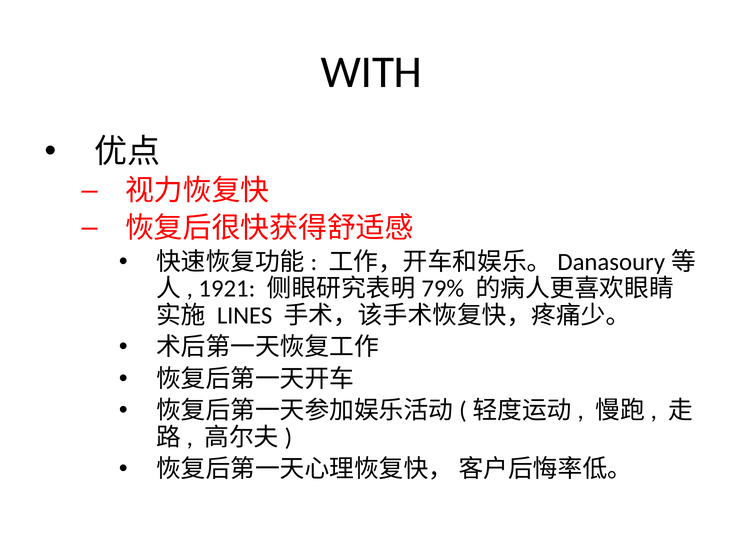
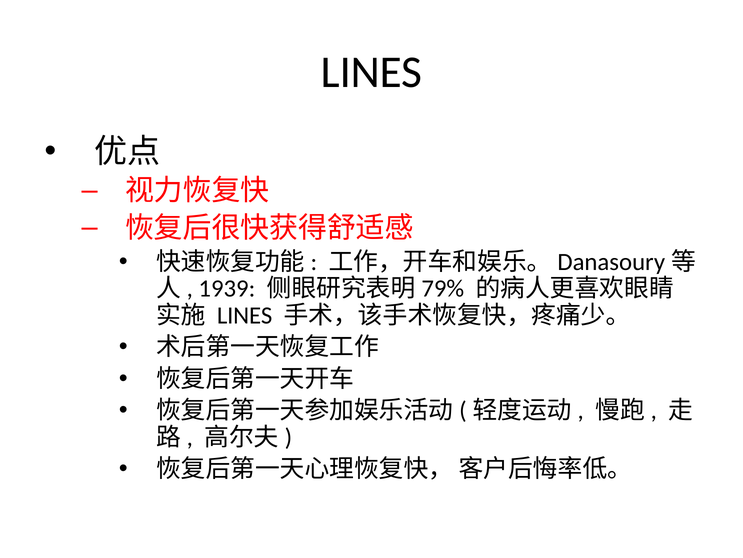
WITH at (372, 72): WITH -> LINES
1921: 1921 -> 1939
